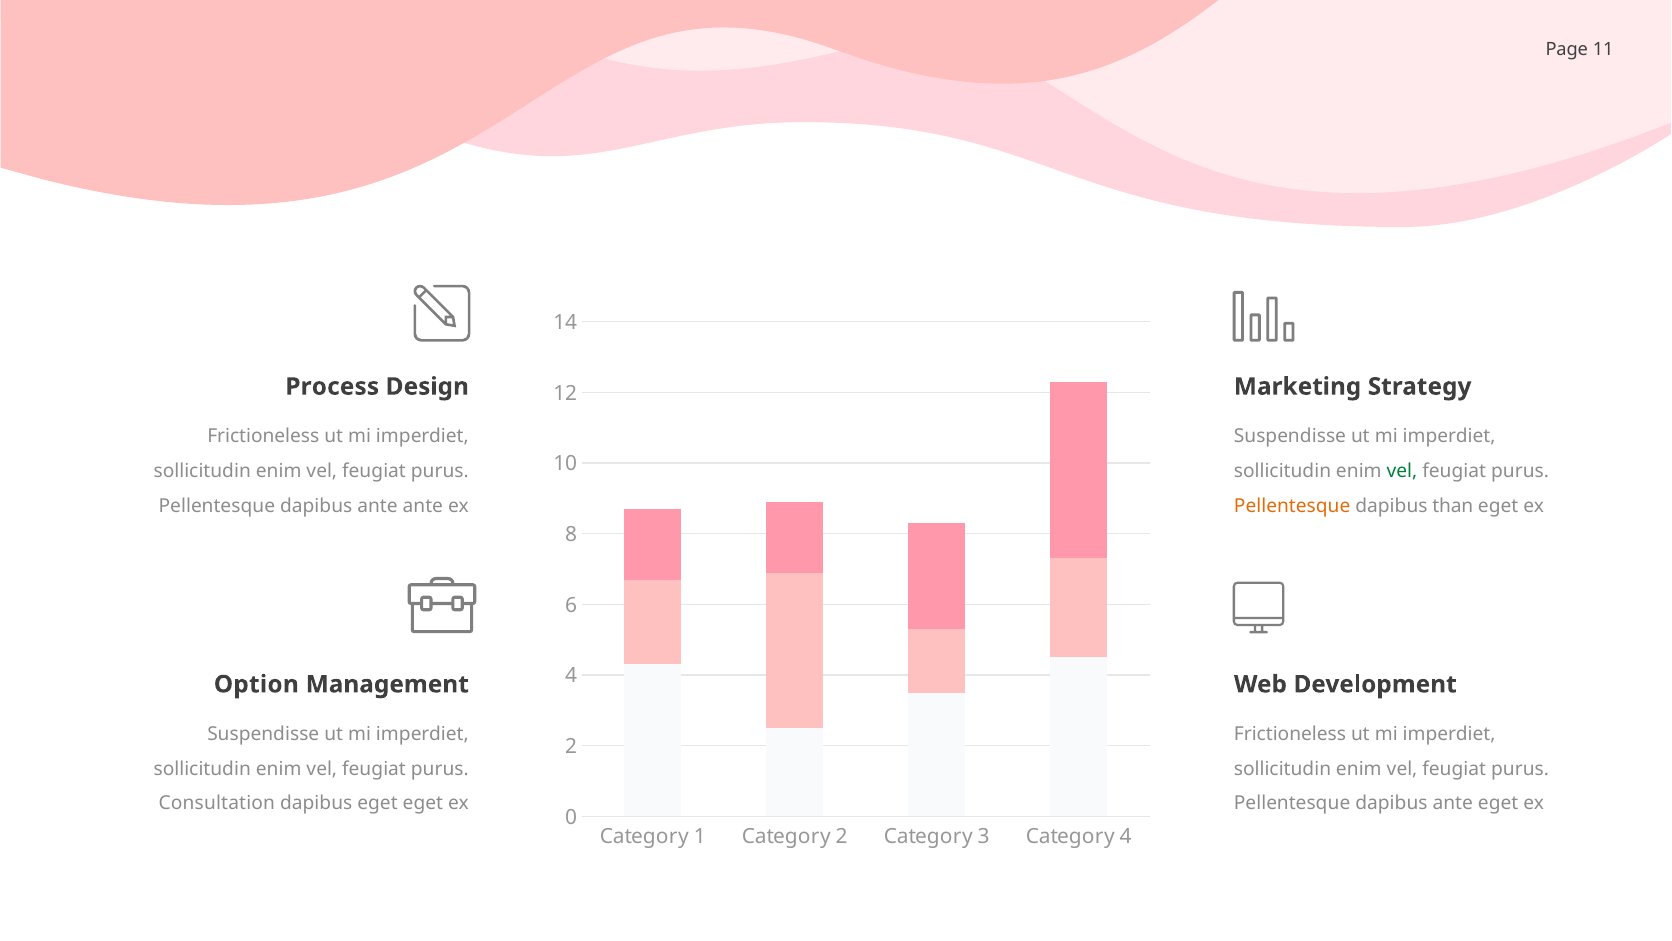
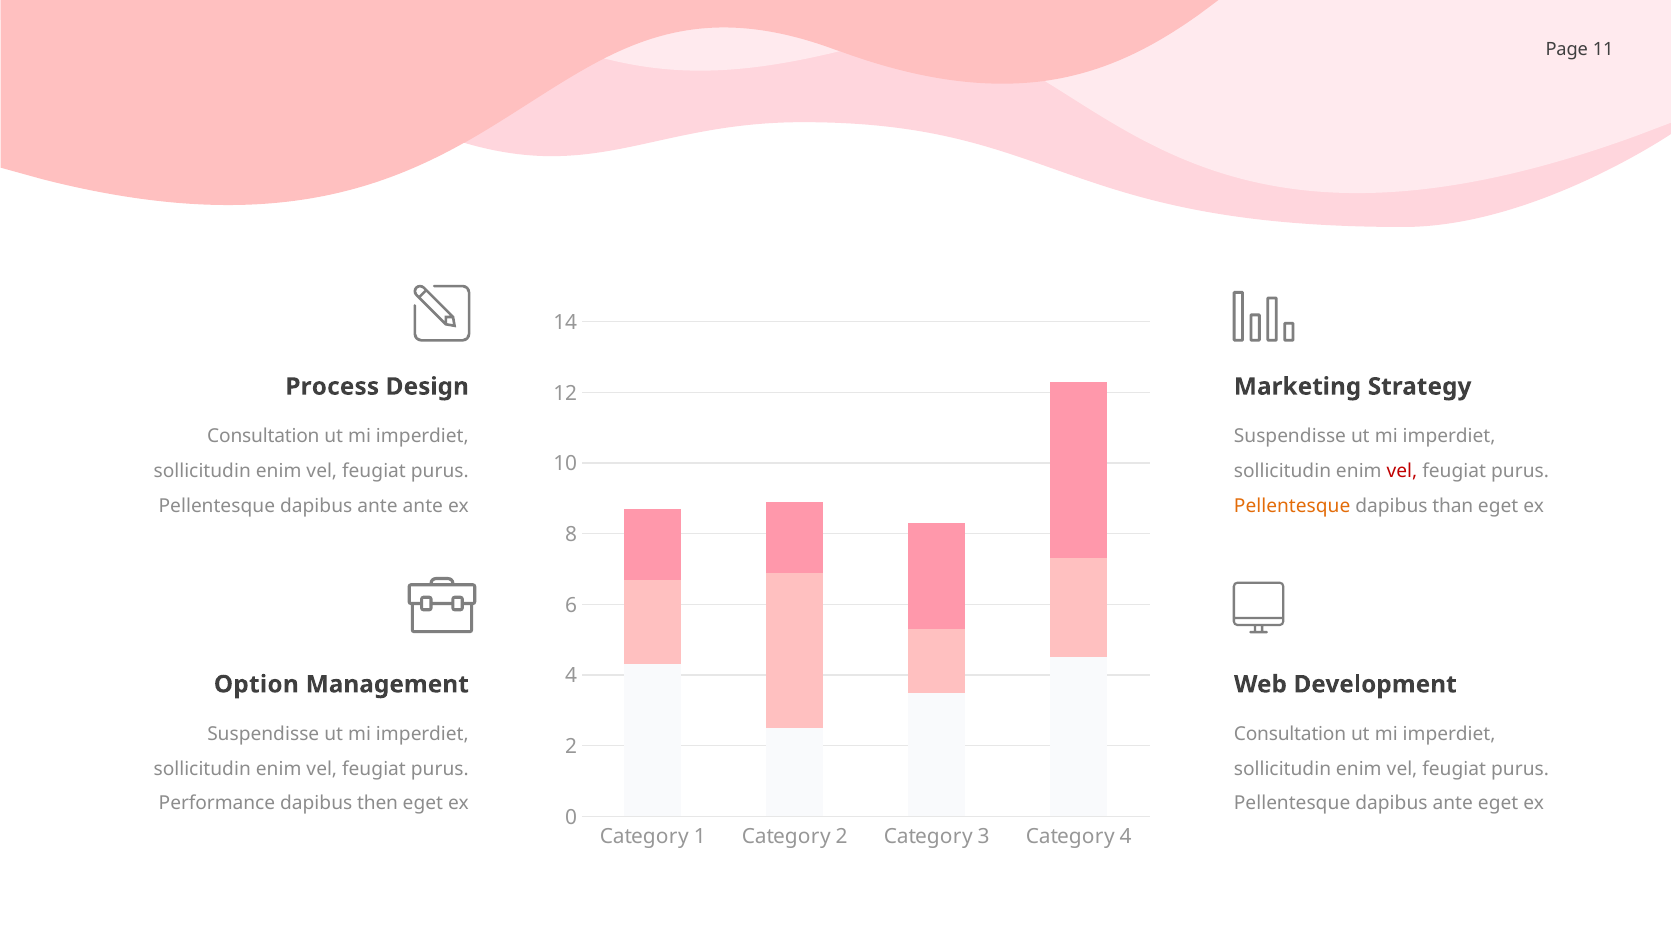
Frictioneless at (263, 436): Frictioneless -> Consultation
vel at (1402, 471) colour: green -> red
Frictioneless at (1290, 734): Frictioneless -> Consultation
Consultation: Consultation -> Performance
dapibus eget: eget -> then
